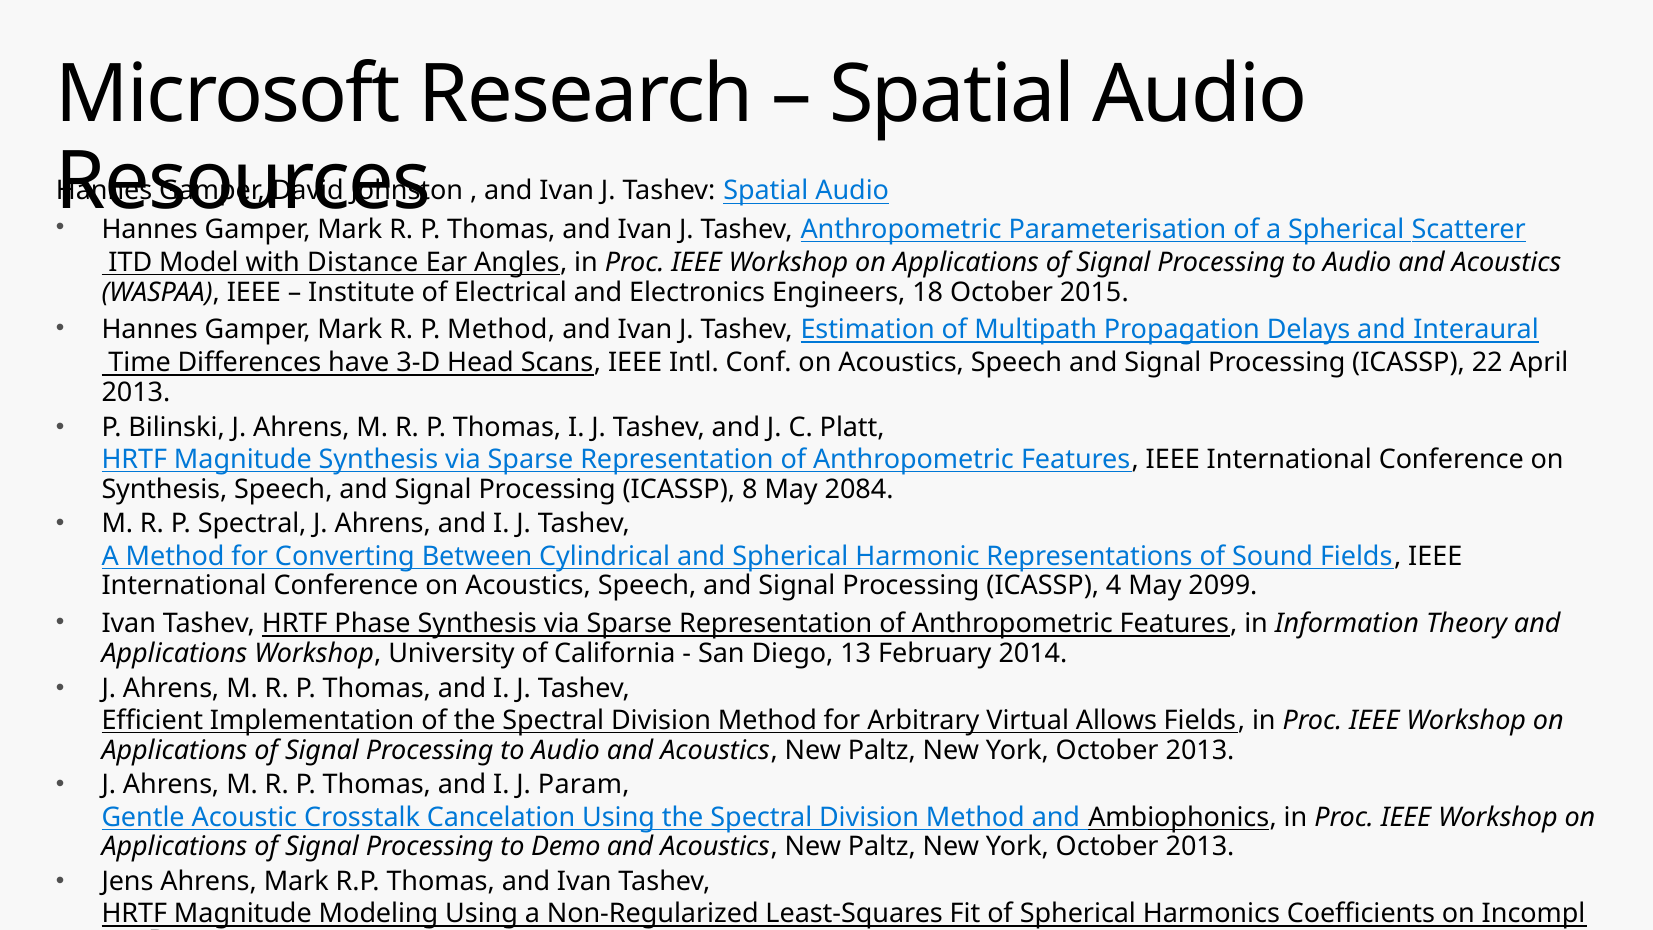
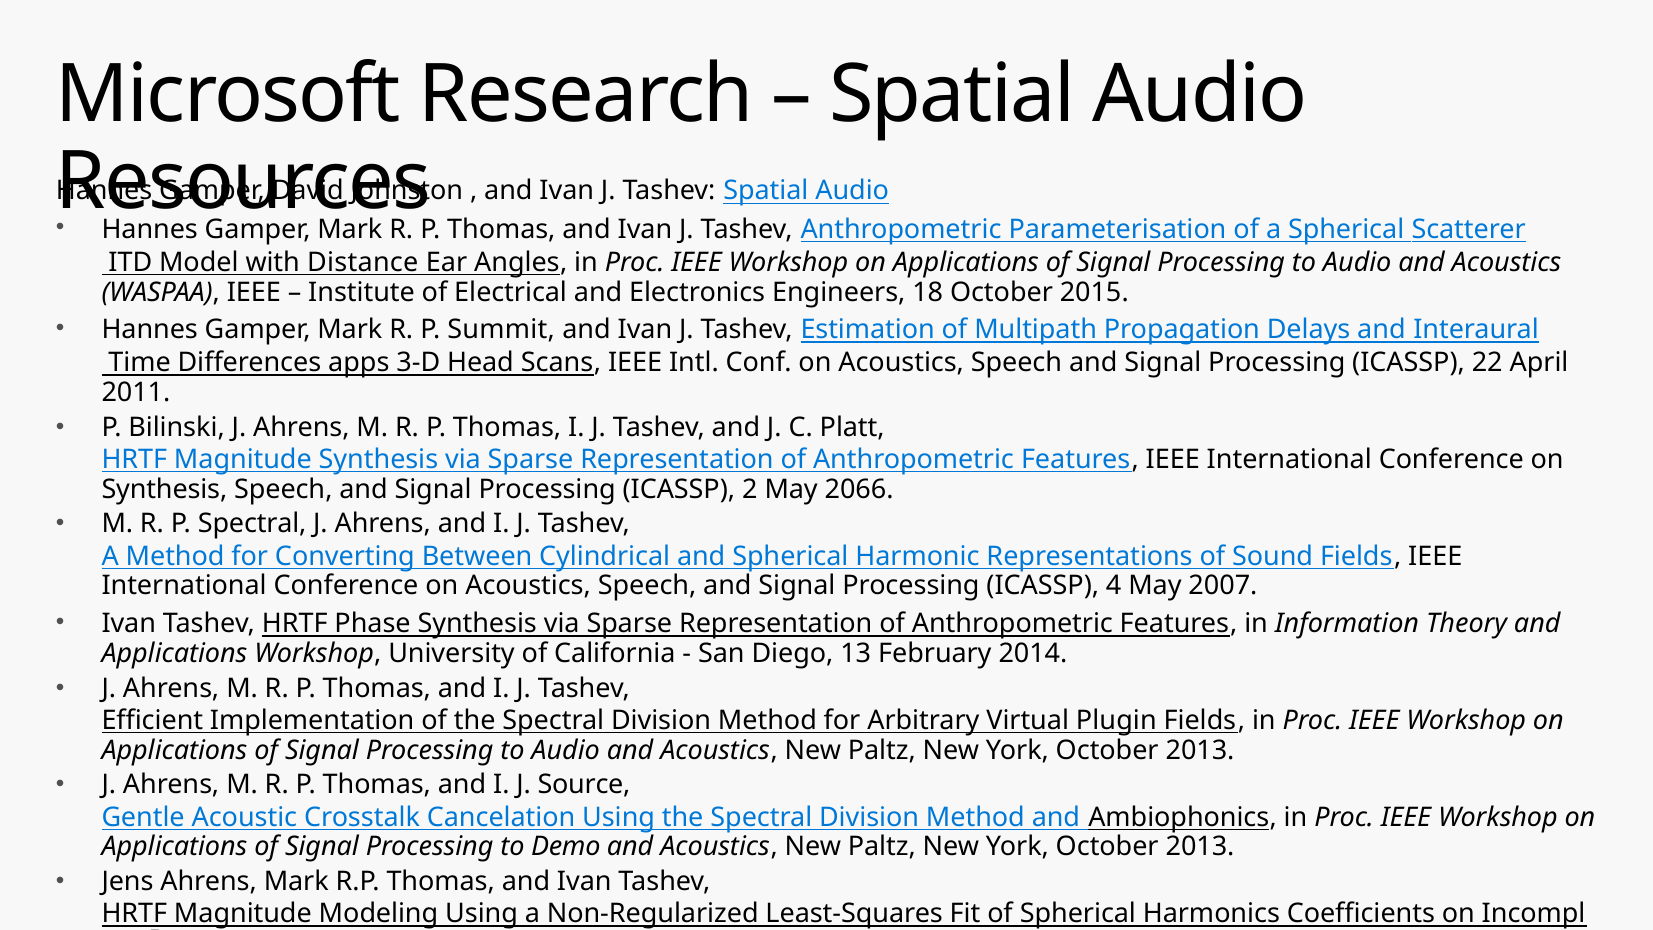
P Method: Method -> Summit
have: have -> apps
2013 at (136, 393): 2013 -> 2011
8: 8 -> 2
2084: 2084 -> 2066
2099: 2099 -> 2007
Allows: Allows -> Plugin
Param: Param -> Source
